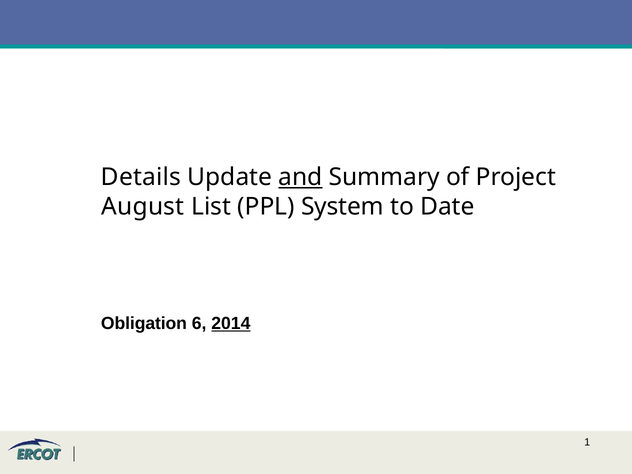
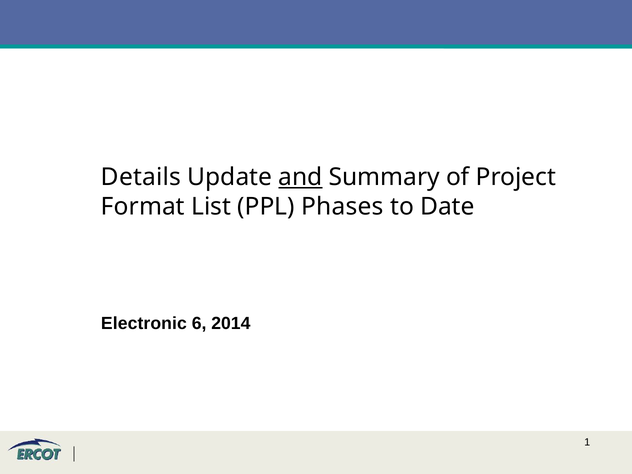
August: August -> Format
System: System -> Phases
Obligation: Obligation -> Electronic
2014 underline: present -> none
